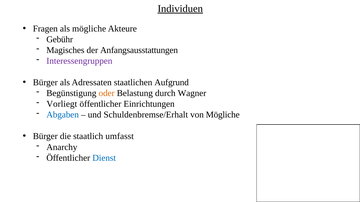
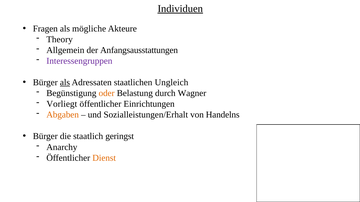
Gebühr: Gebühr -> Theory
Magisches: Magisches -> Allgemein
als at (65, 83) underline: none -> present
Aufgrund: Aufgrund -> Ungleich
Abgaben colour: blue -> orange
Schuldenbremse/Erhalt: Schuldenbremse/Erhalt -> Sozialleistungen/Erhalt
von Mögliche: Mögliche -> Handelns
umfasst: umfasst -> geringst
Dienst colour: blue -> orange
